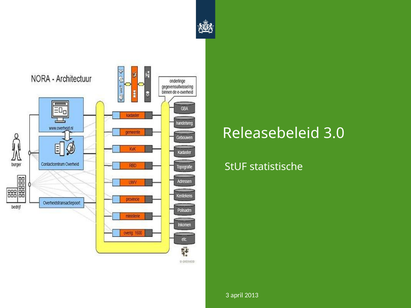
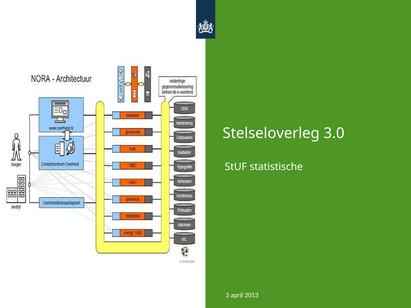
Releasebeleid: Releasebeleid -> Stelseloverleg
